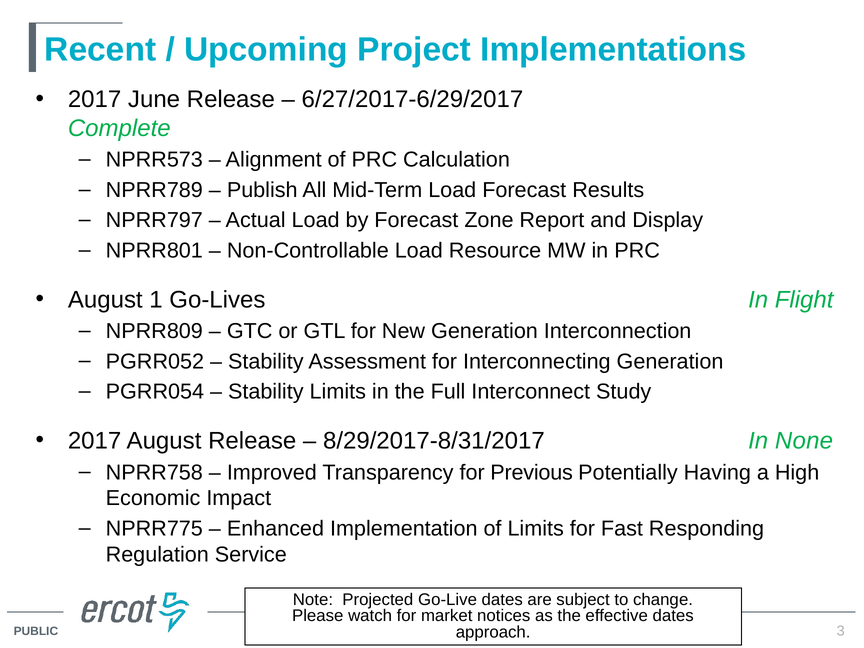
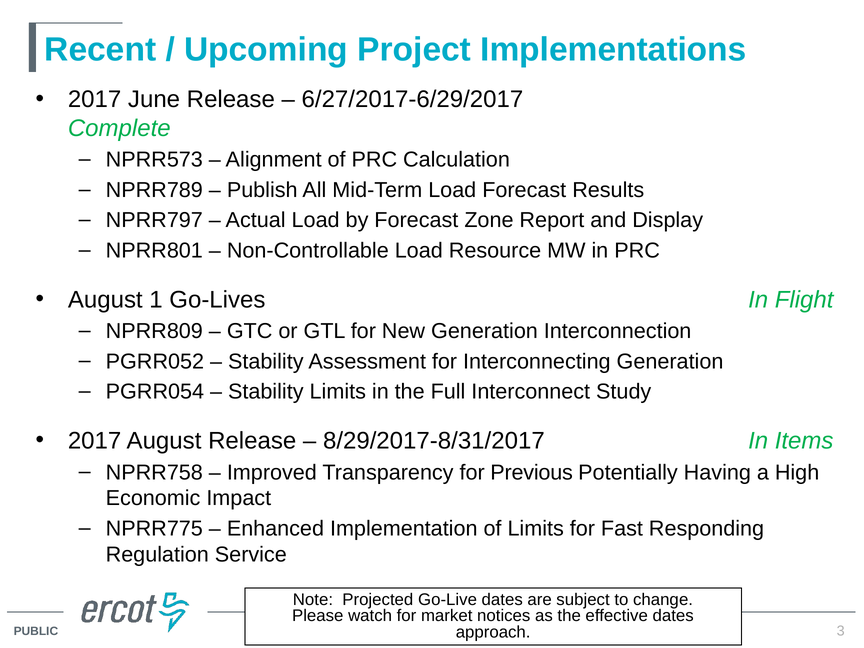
None: None -> Items
